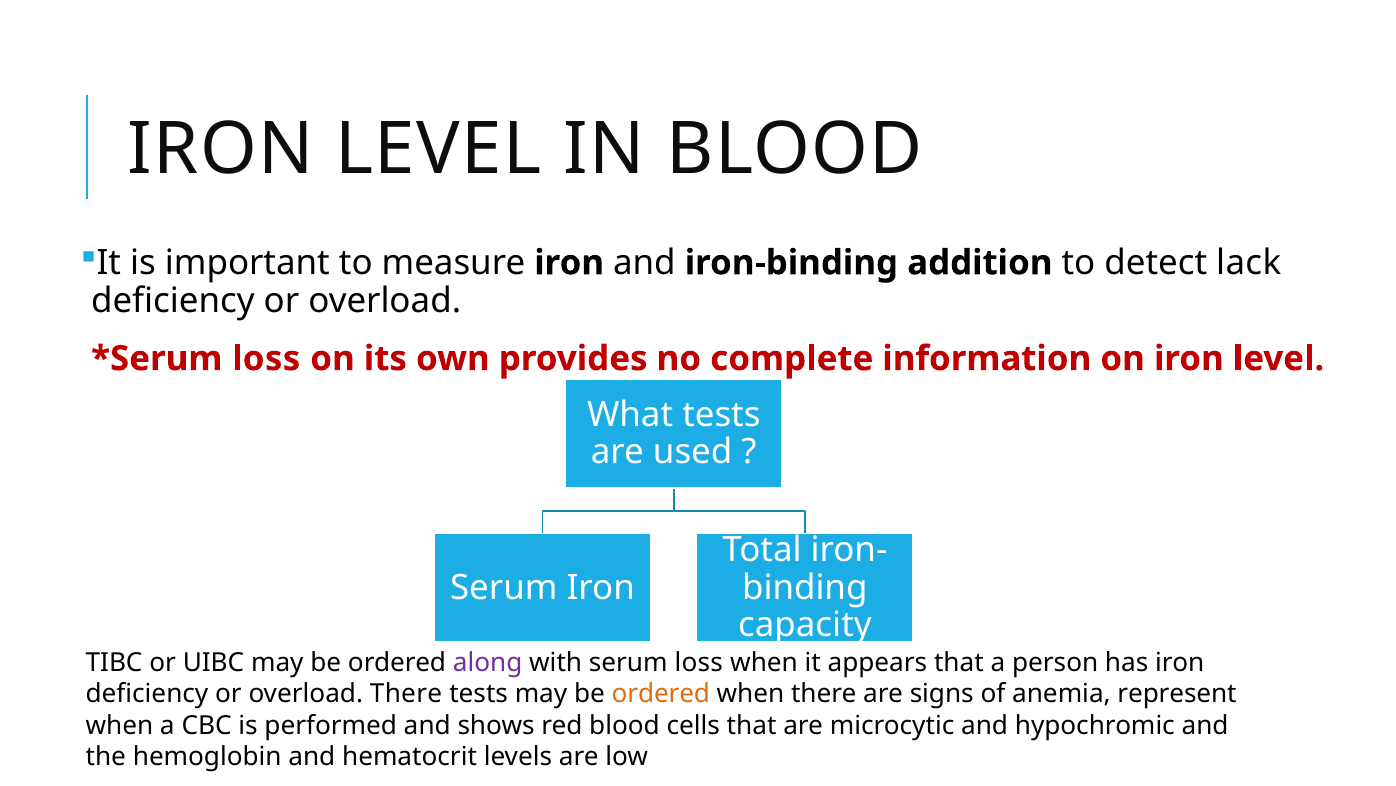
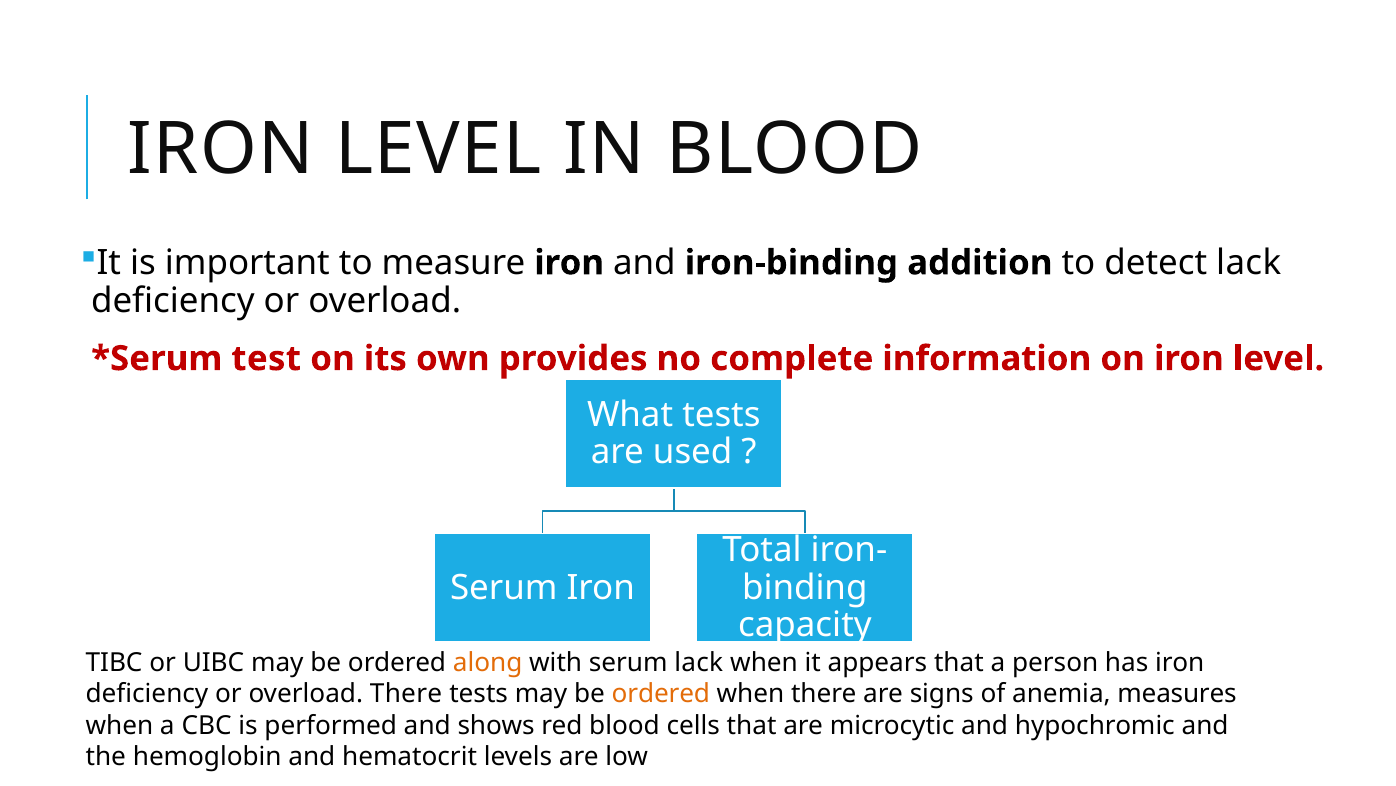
loss at (266, 358): loss -> test
along colour: purple -> orange
serum loss: loss -> lack
represent: represent -> measures
